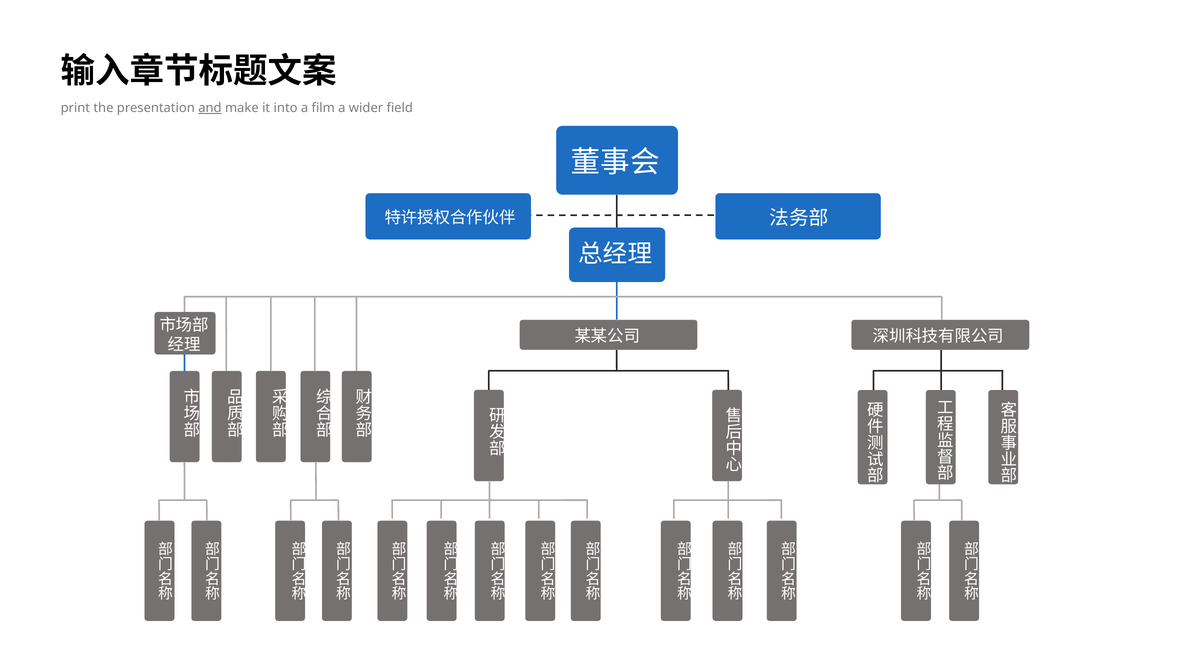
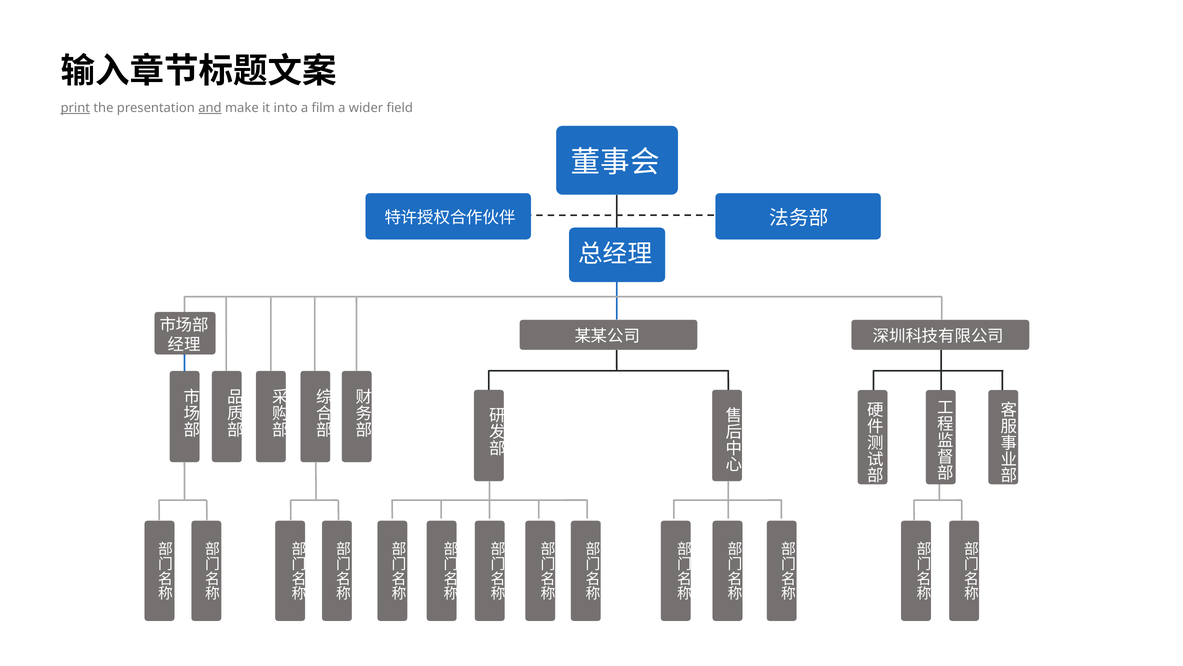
print underline: none -> present
